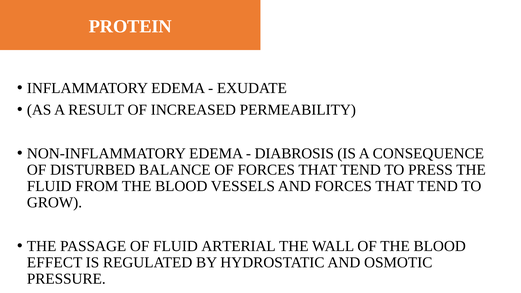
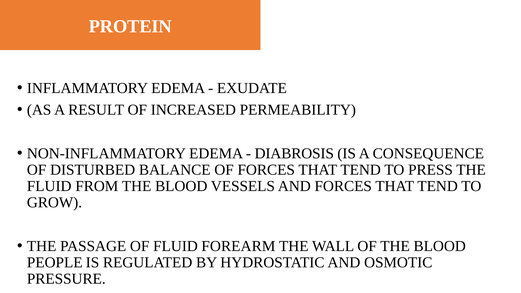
ARTERIAL: ARTERIAL -> FOREARM
EFFECT: EFFECT -> PEOPLE
